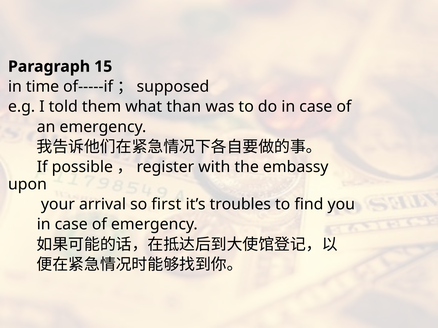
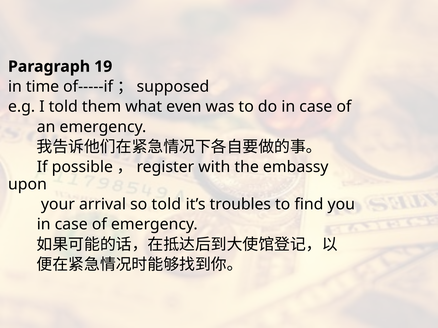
15: 15 -> 19
than: than -> even
so first: first -> told
